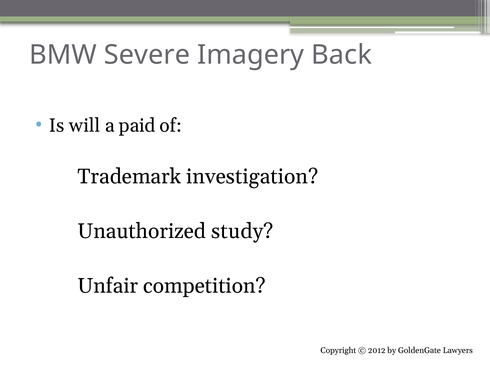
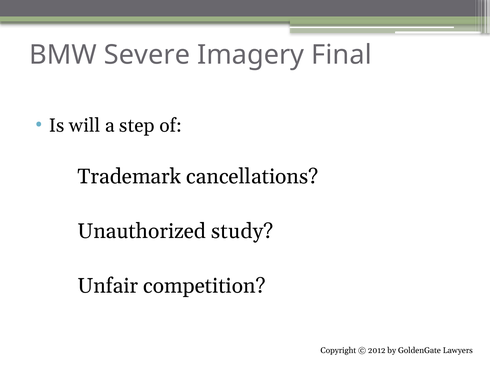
Back: Back -> Final
paid: paid -> step
investigation: investigation -> cancellations
